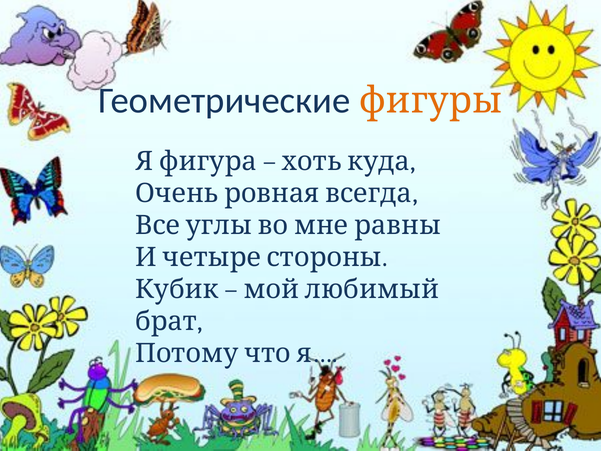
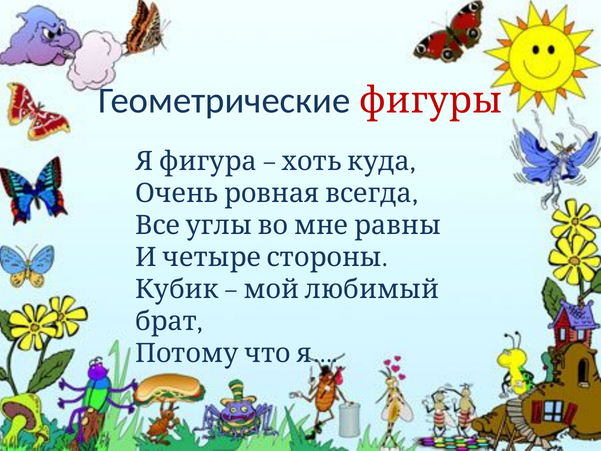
фигуры colour: orange -> red
